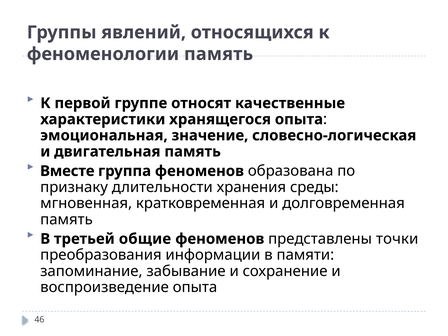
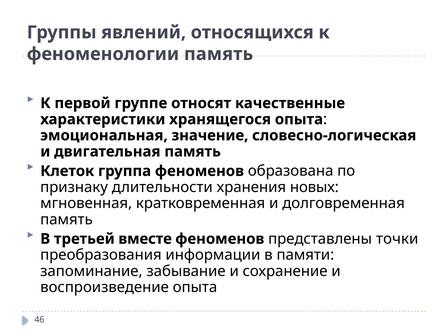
Вместе: Вместе -> Клеток
среды: среды -> новых
общие: общие -> вместе
